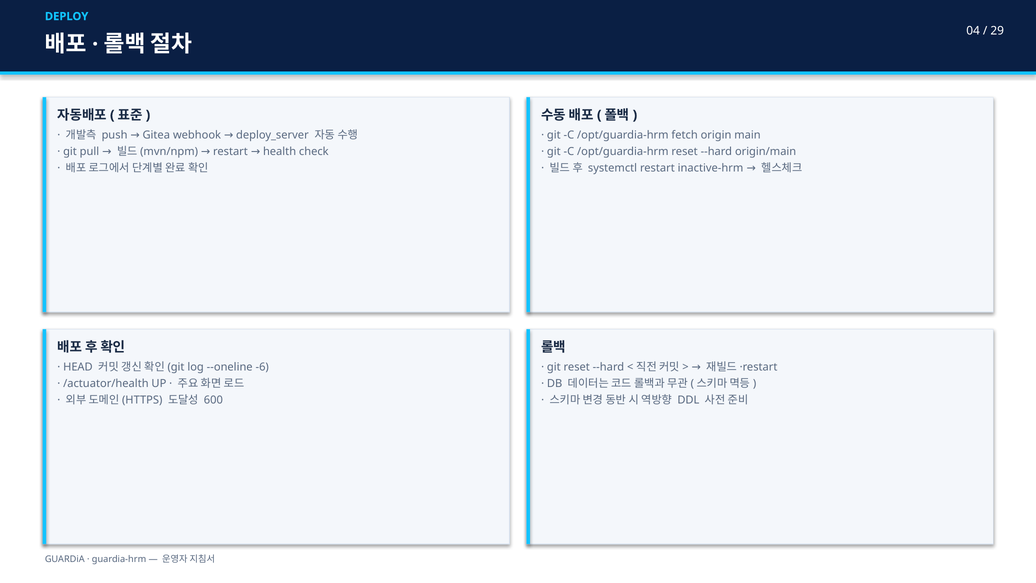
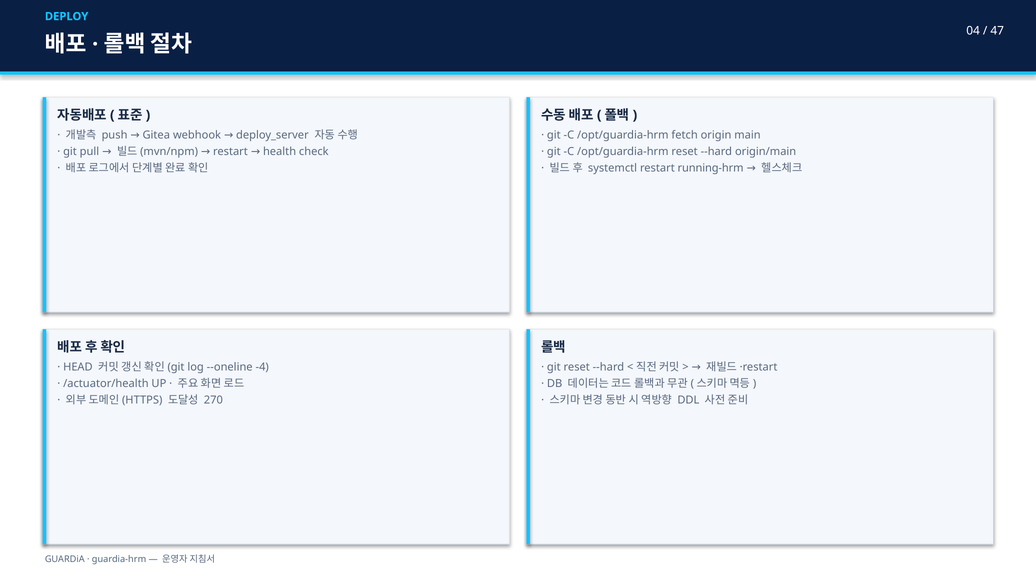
29: 29 -> 47
inactive-hrm: inactive-hrm -> running-hrm
-6: -6 -> -4
600: 600 -> 270
